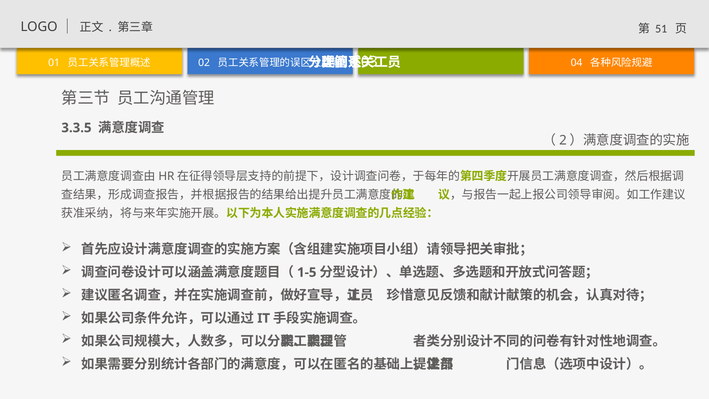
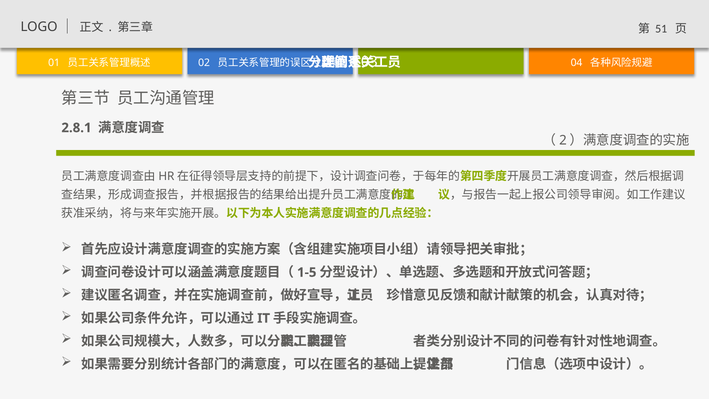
3.3.5: 3.3.5 -> 2.8.1
